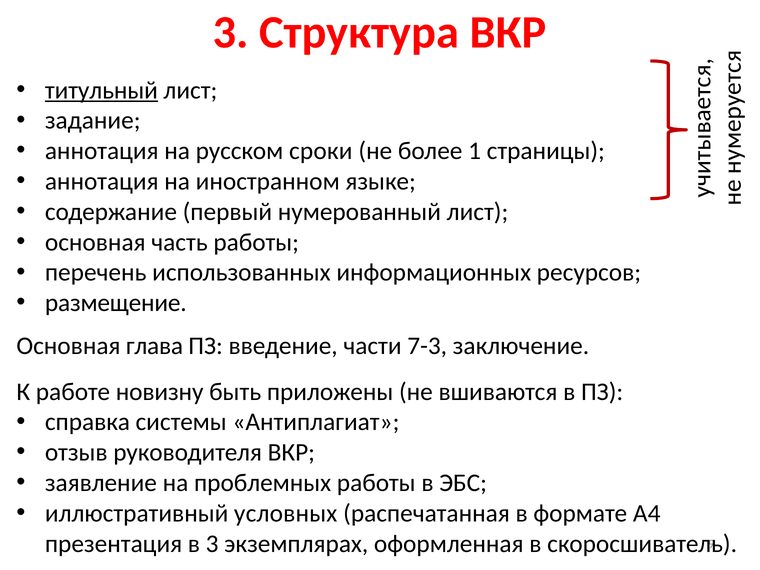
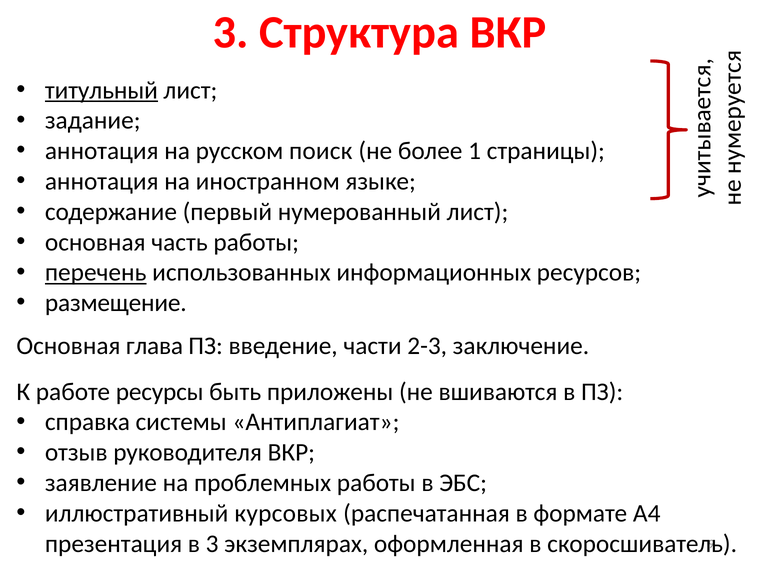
сроки: сроки -> поиск
перечень underline: none -> present
7-3: 7-3 -> 2-3
новизну: новизну -> ресурсы
условных: условных -> курсовых
